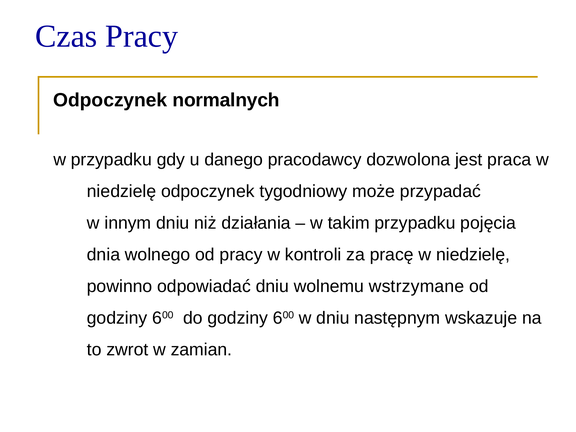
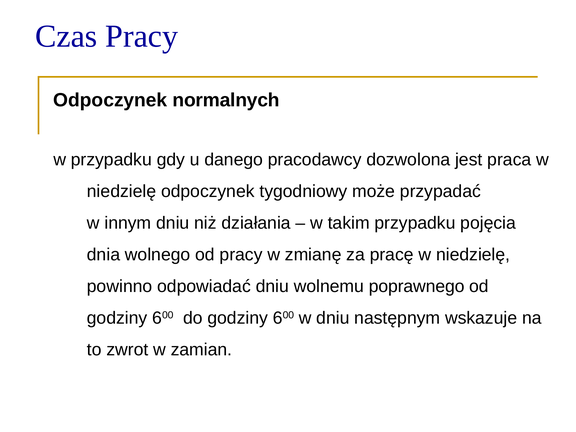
kontroli: kontroli -> zmianę
wstrzymane: wstrzymane -> poprawnego
